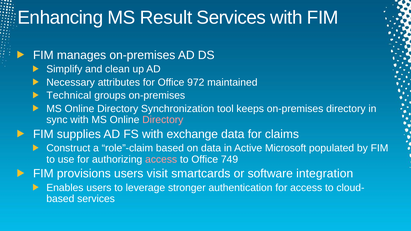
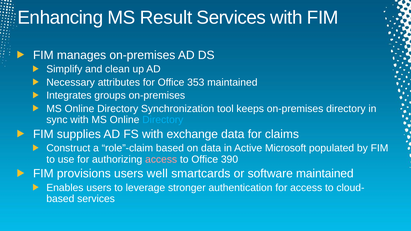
972: 972 -> 353
Technical: Technical -> Integrates
Directory at (163, 120) colour: pink -> light blue
749: 749 -> 390
visit: visit -> well
software integration: integration -> maintained
